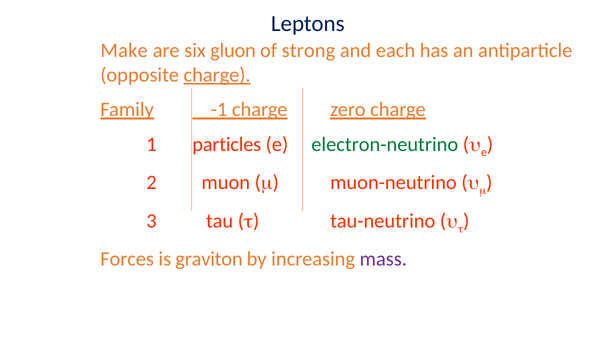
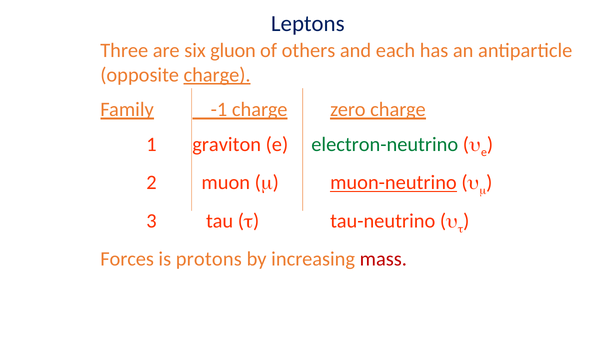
Make: Make -> Three
strong: strong -> others
particles: particles -> graviton
muon-neutrino underline: none -> present
graviton: graviton -> protons
mass colour: purple -> red
